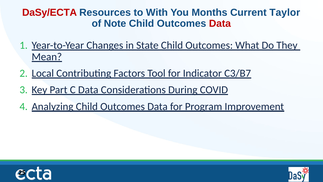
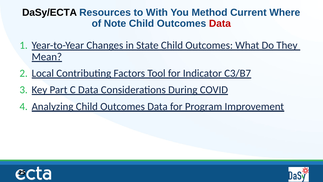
DaSy/ECTA colour: red -> black
Months: Months -> Method
Taylor: Taylor -> Where
